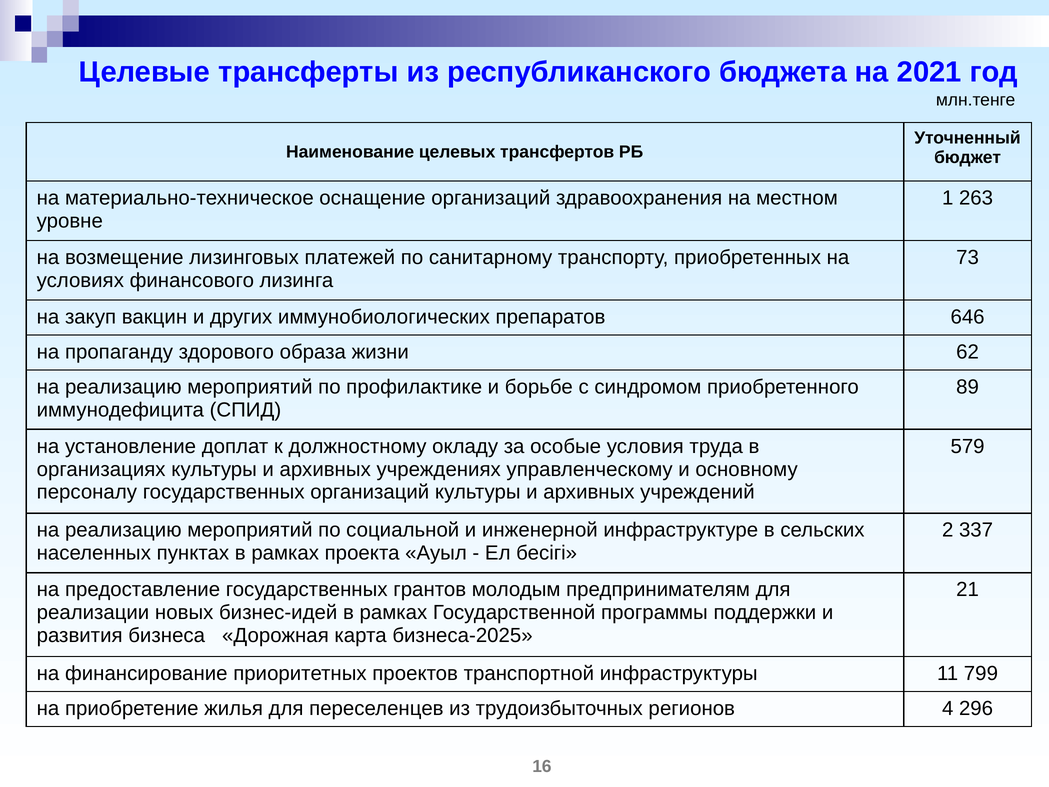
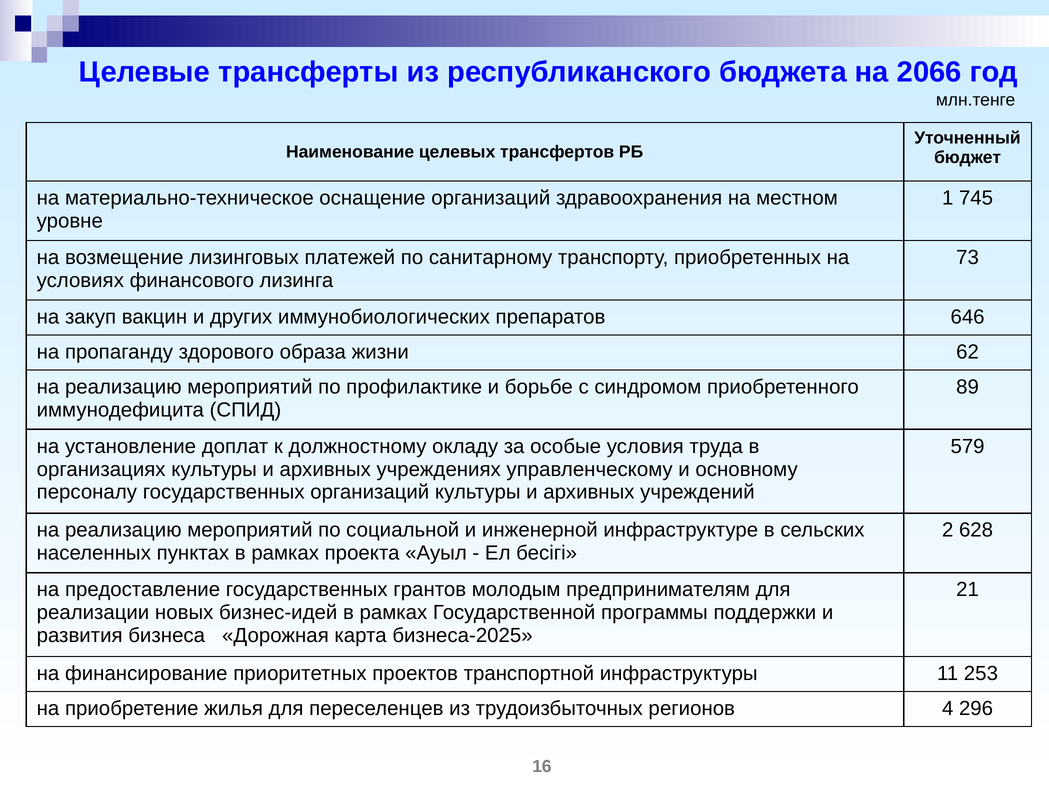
2021: 2021 -> 2066
263: 263 -> 745
337: 337 -> 628
799: 799 -> 253
